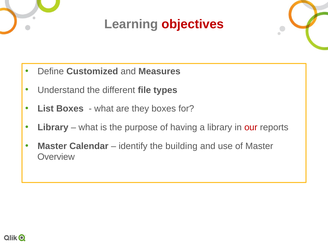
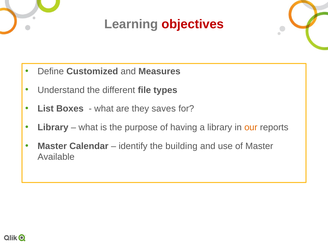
they boxes: boxes -> saves
our colour: red -> orange
Overview: Overview -> Available
